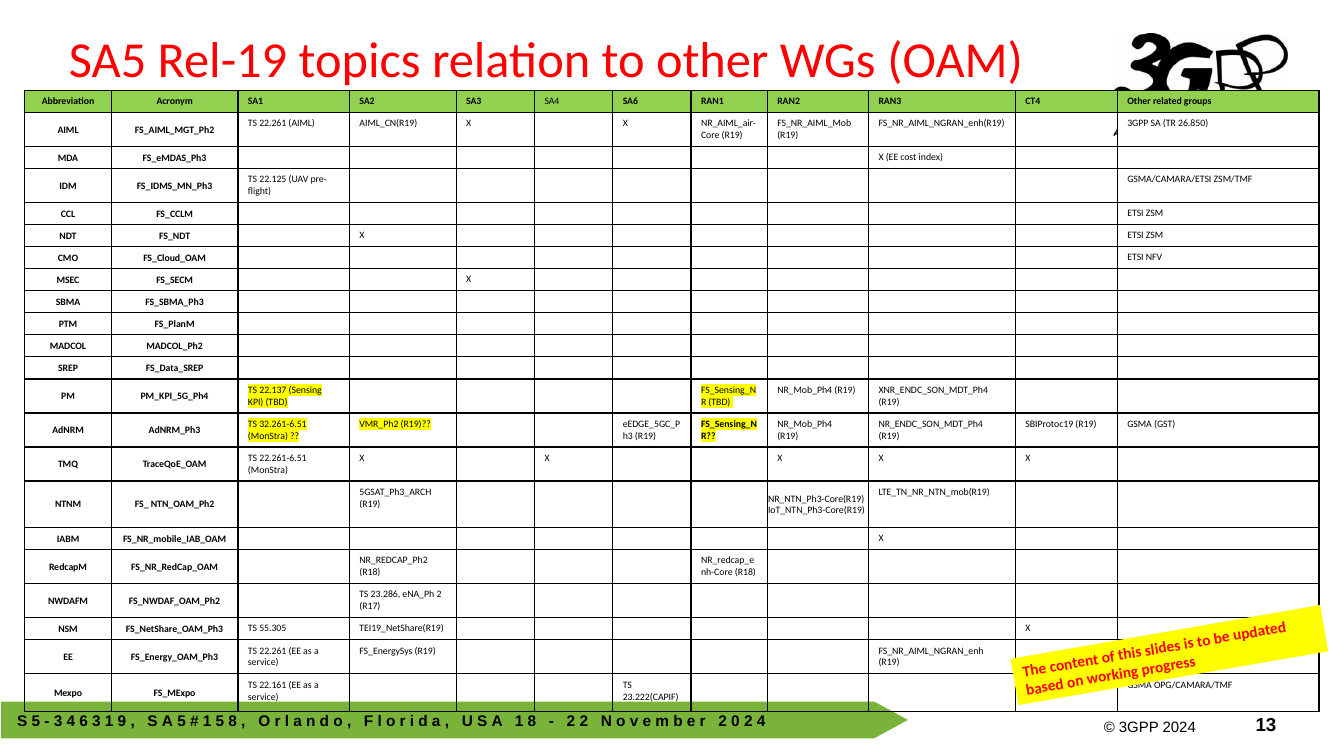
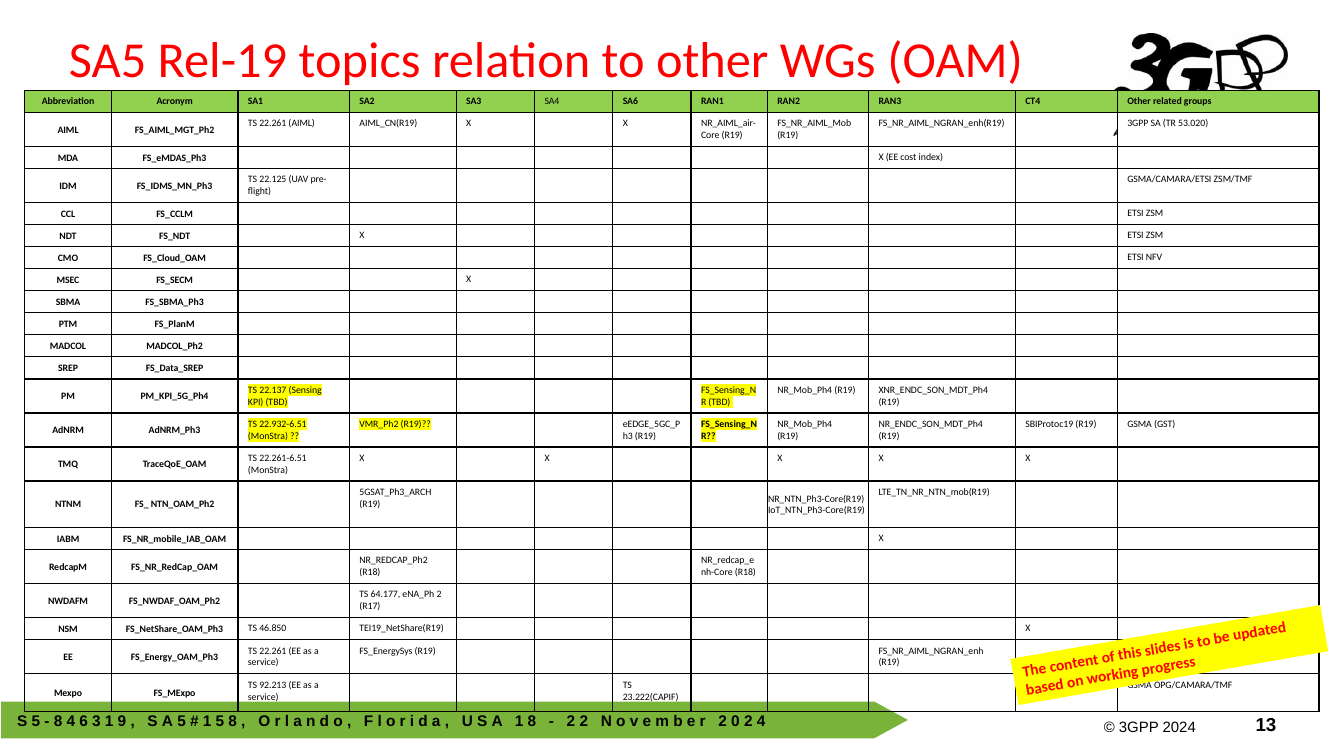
26.850: 26.850 -> 53.020
32.261-6.51: 32.261-6.51 -> 22.932-6.51
23.286: 23.286 -> 64.177
55.305: 55.305 -> 46.850
22.161: 22.161 -> 92.213
3 at (58, 722): 3 -> 8
